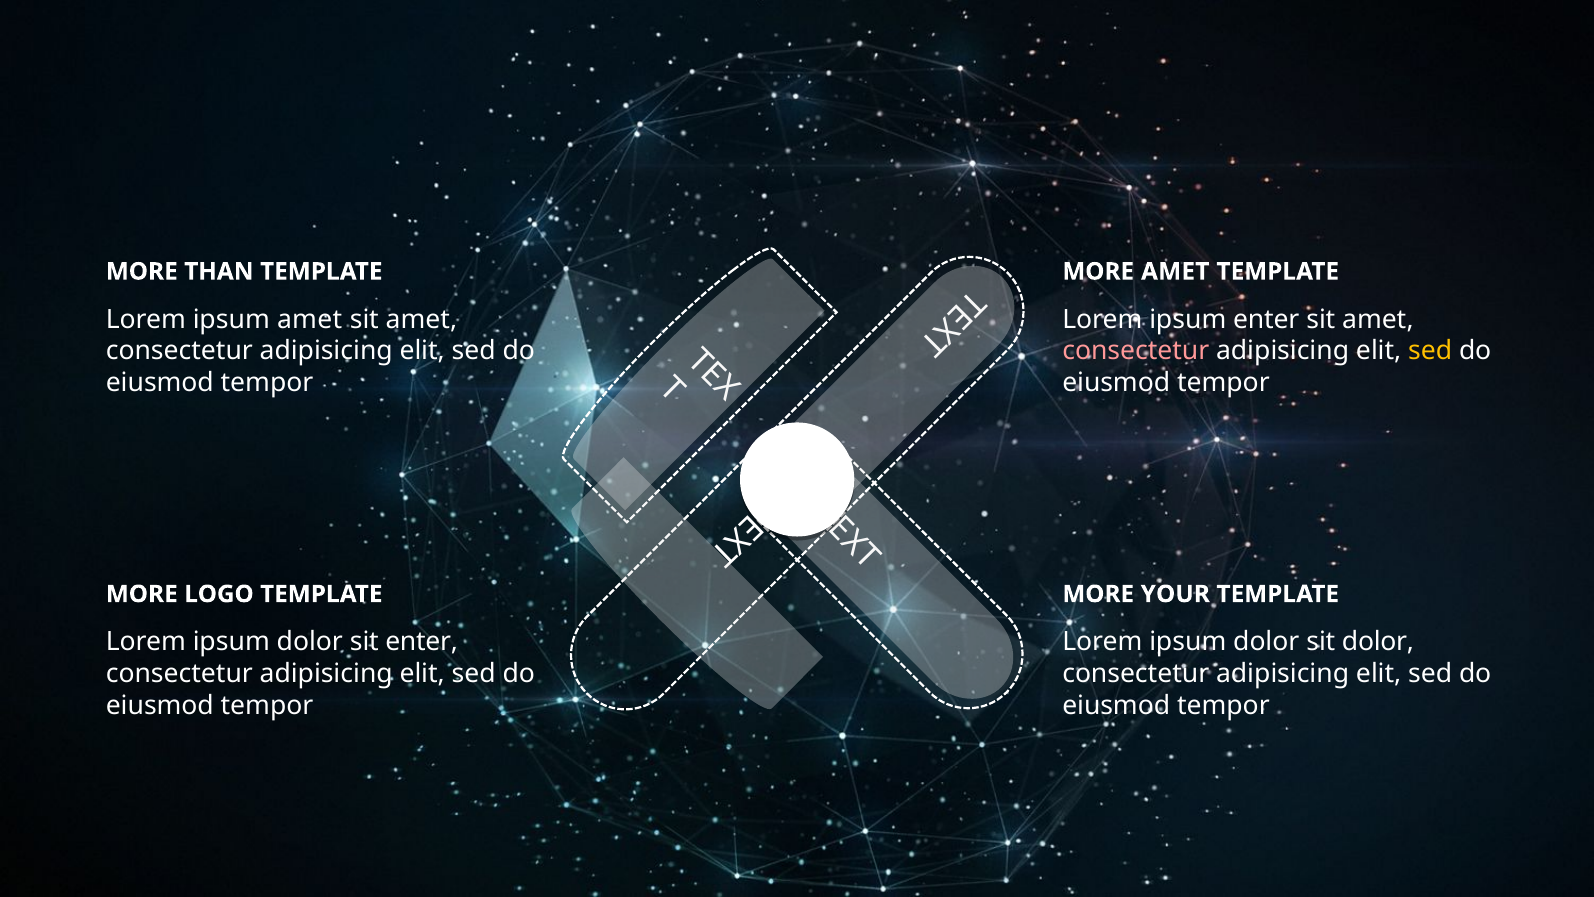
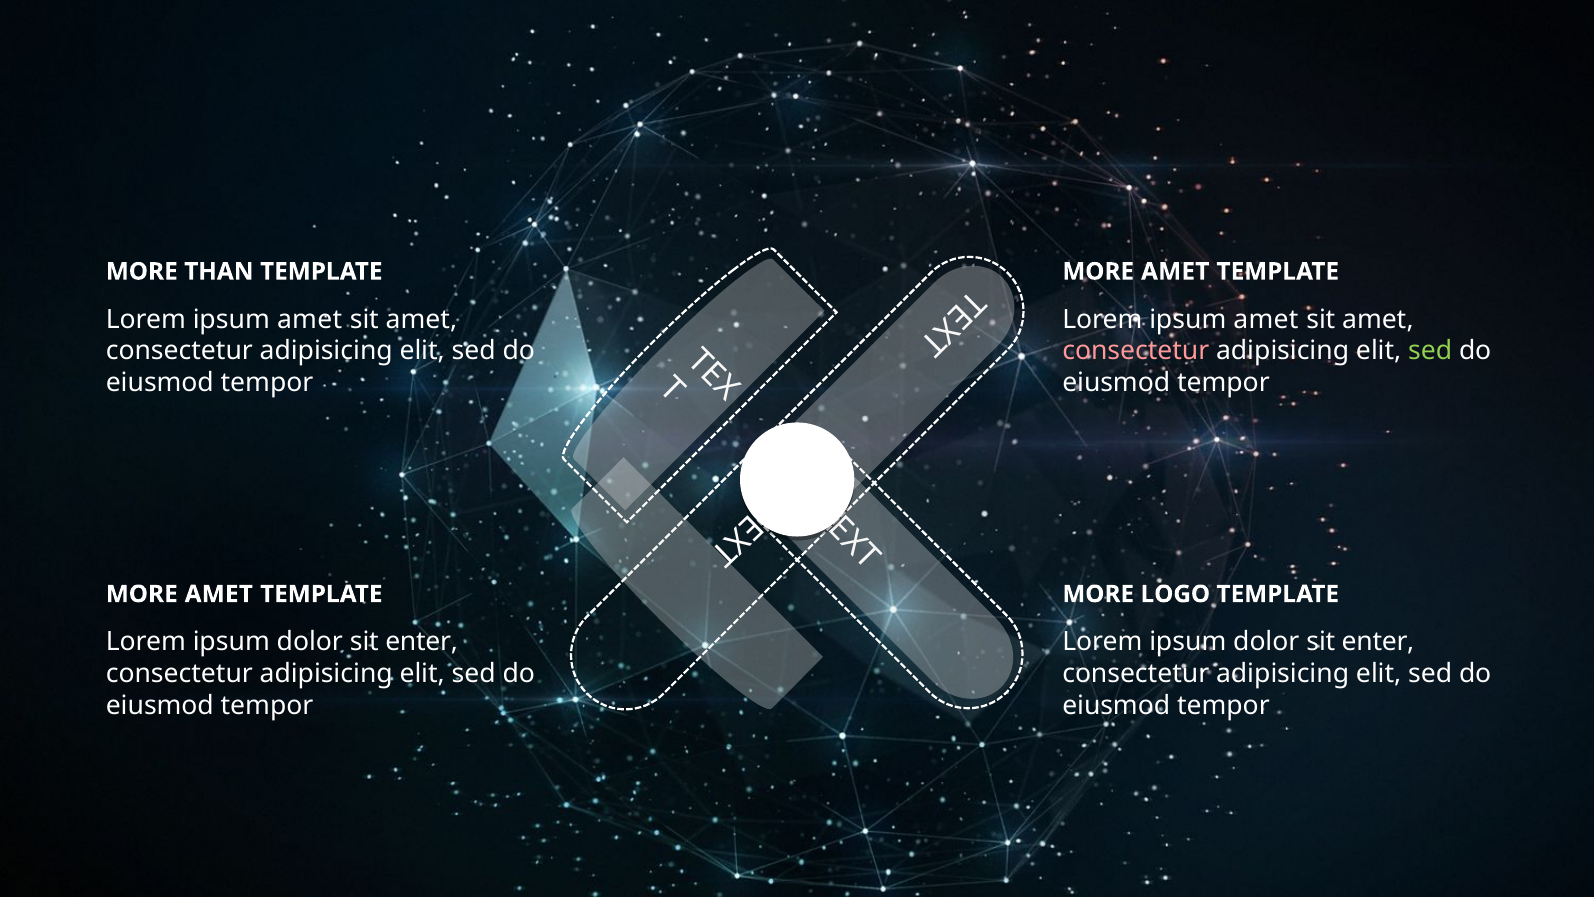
enter at (1266, 319): enter -> amet
sed at (1430, 351) colour: yellow -> light green
LOGO at (219, 594): LOGO -> AMET
YOUR: YOUR -> LOGO
dolor at (1378, 642): dolor -> enter
